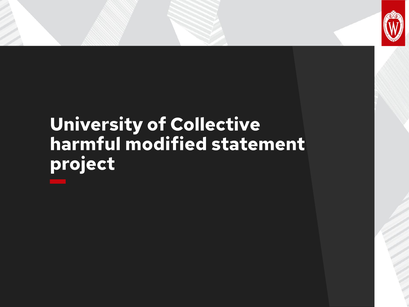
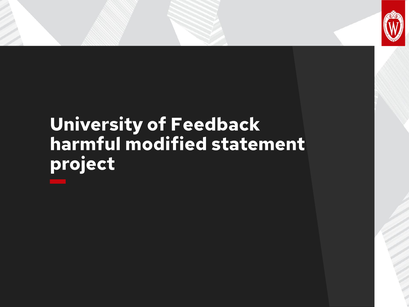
Collective: Collective -> Feedback
